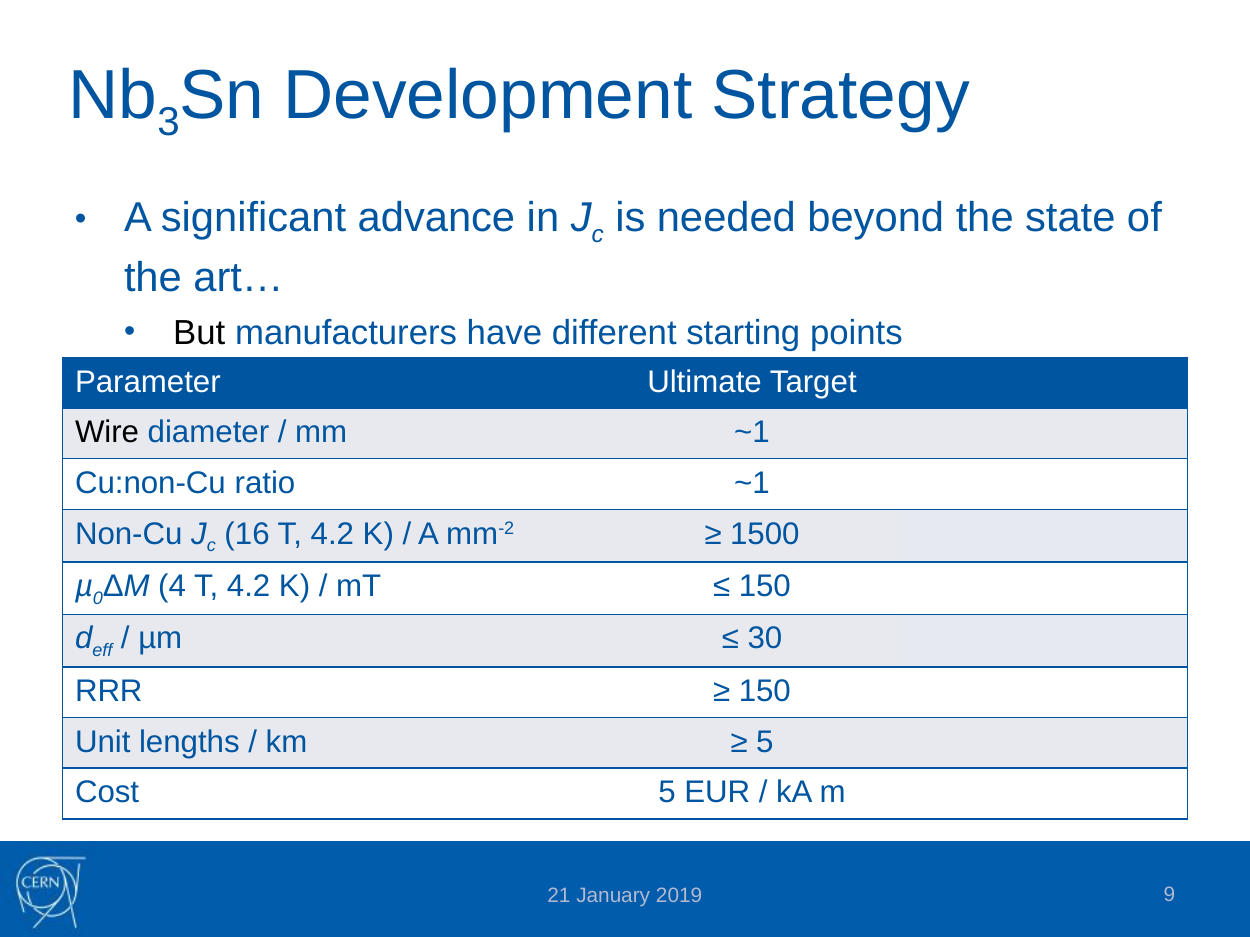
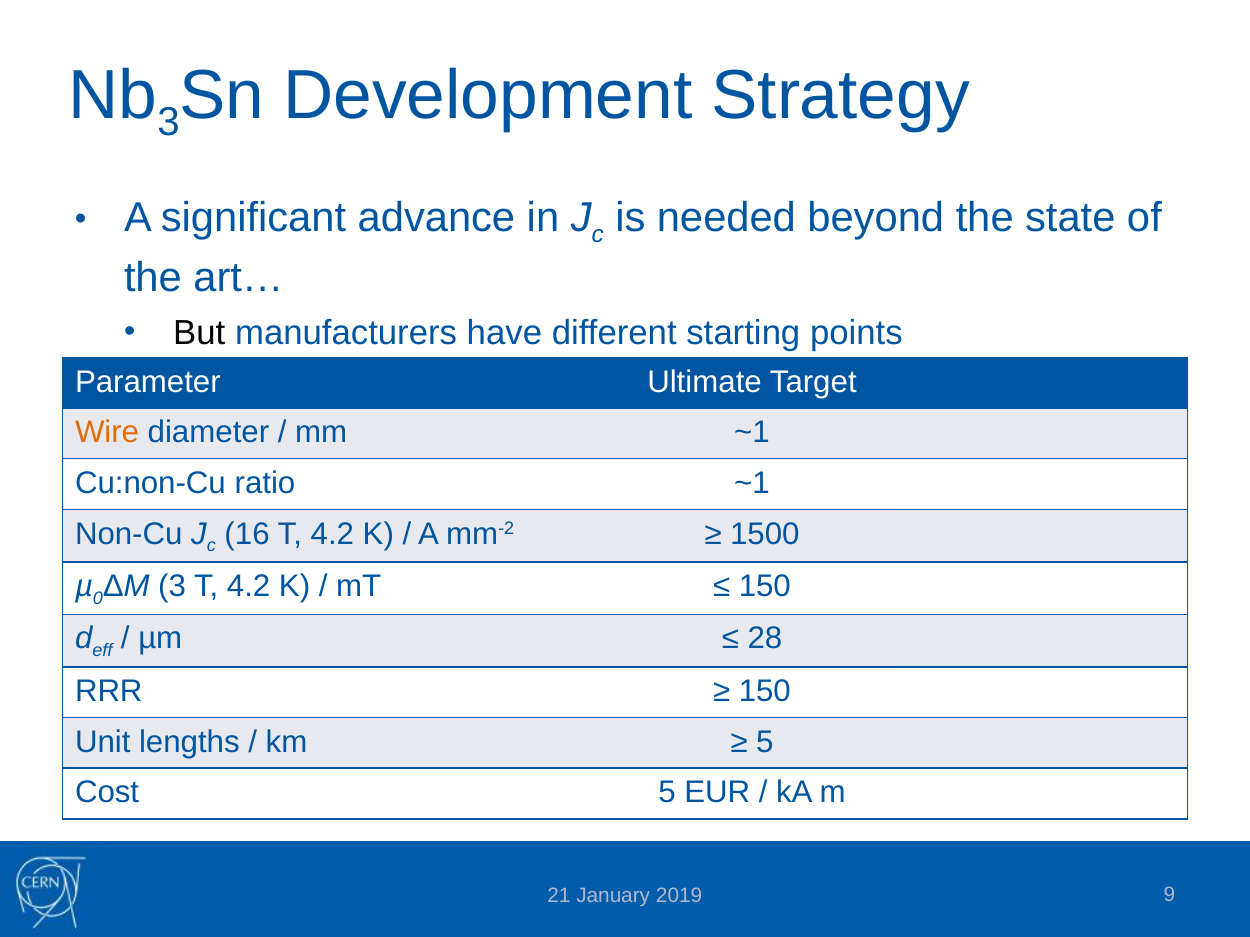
Wire colour: black -> orange
4 at (172, 586): 4 -> 3
30: 30 -> 28
